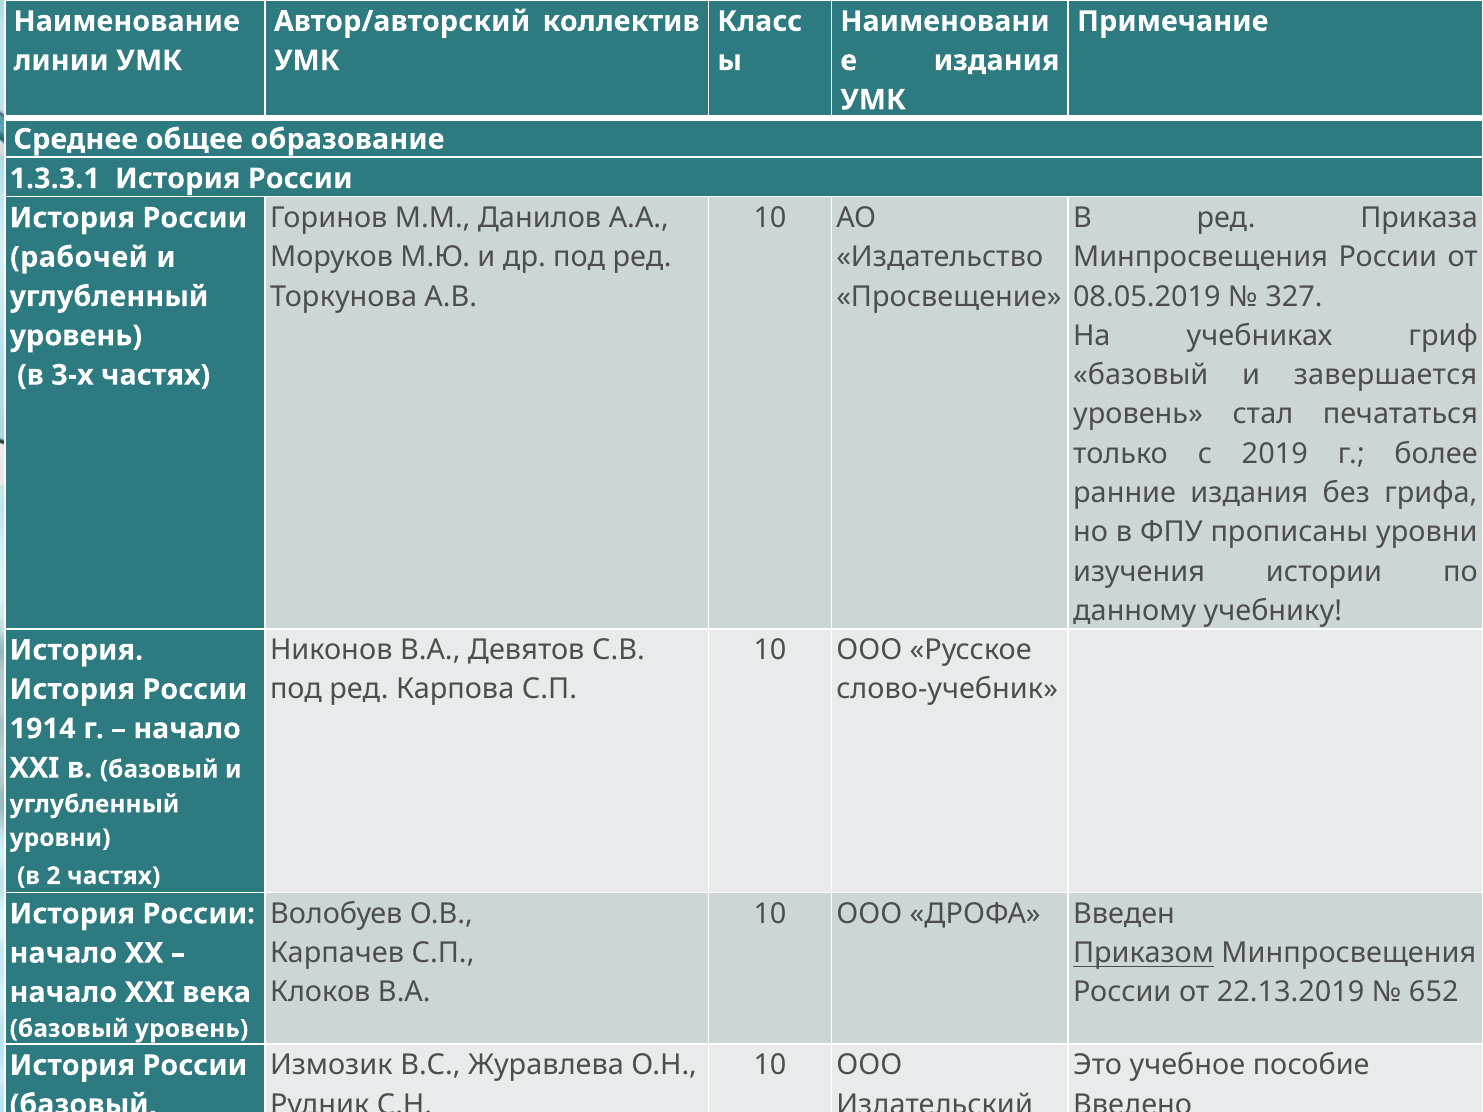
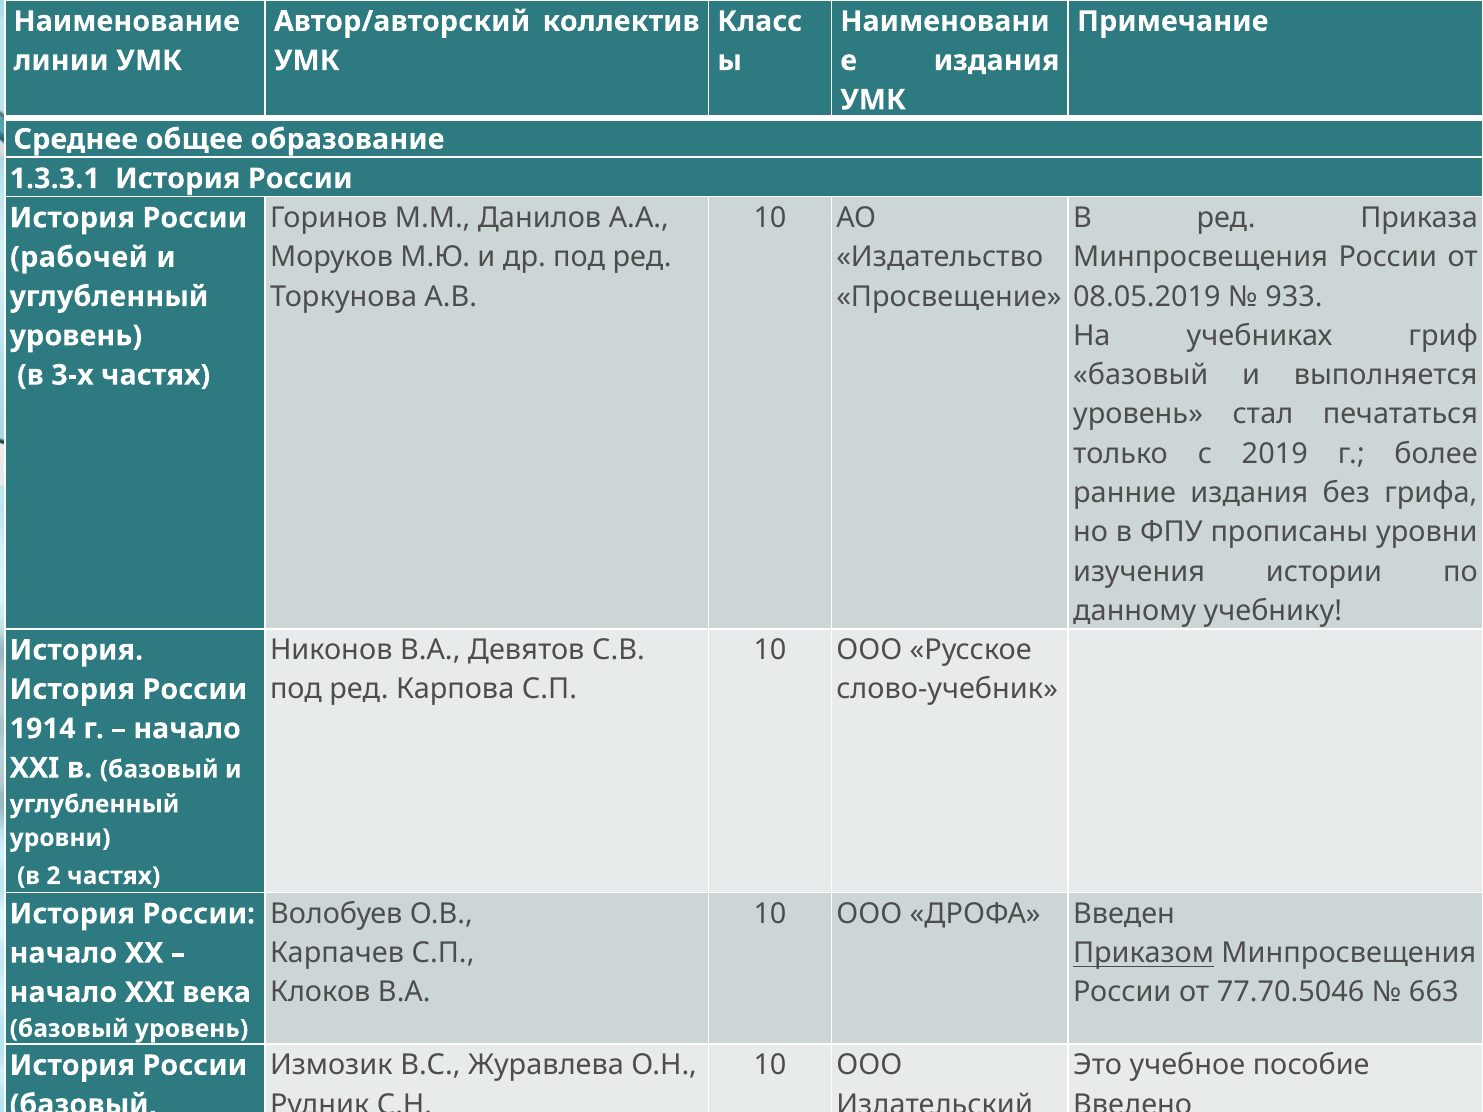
327: 327 -> 933
завершается: завершается -> выполняется
22.13.2019: 22.13.2019 -> 77.70.5046
652: 652 -> 663
